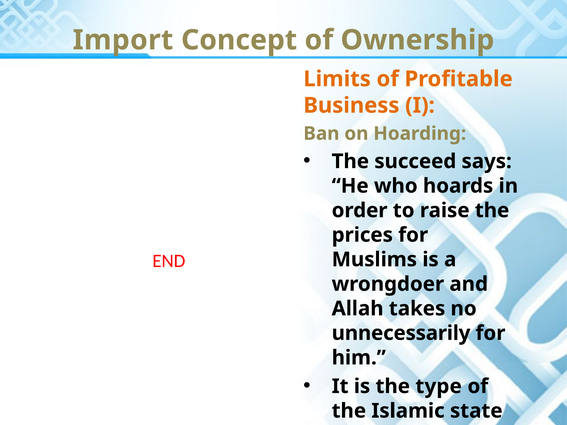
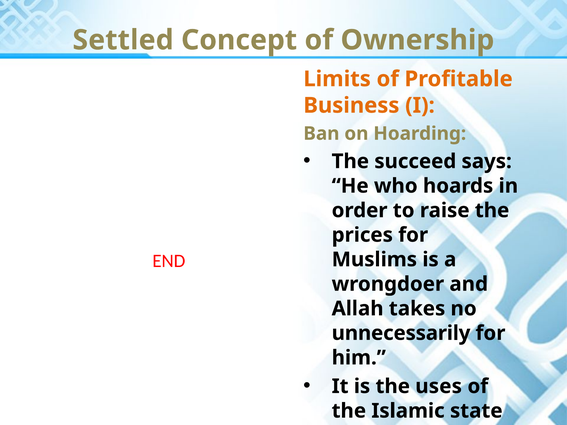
Import: Import -> Settled
type: type -> uses
